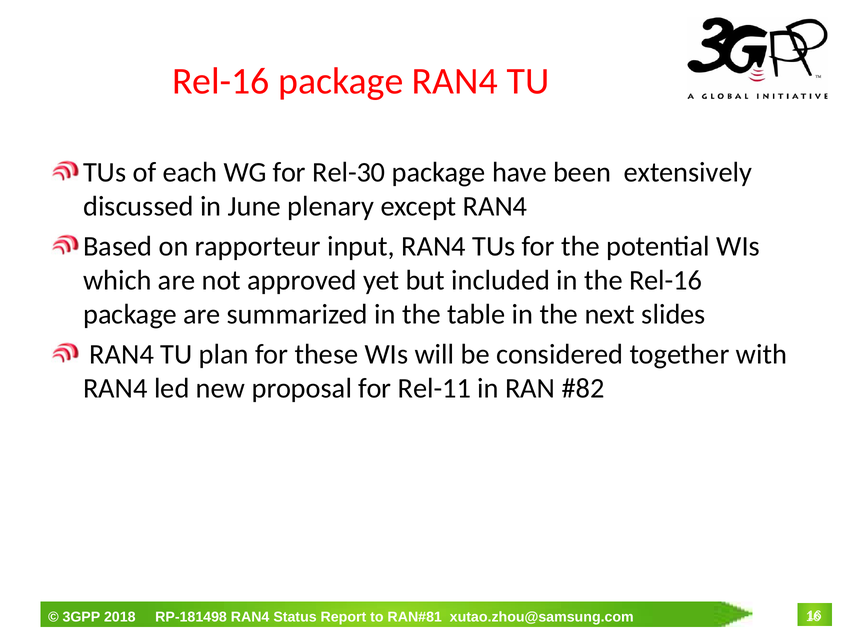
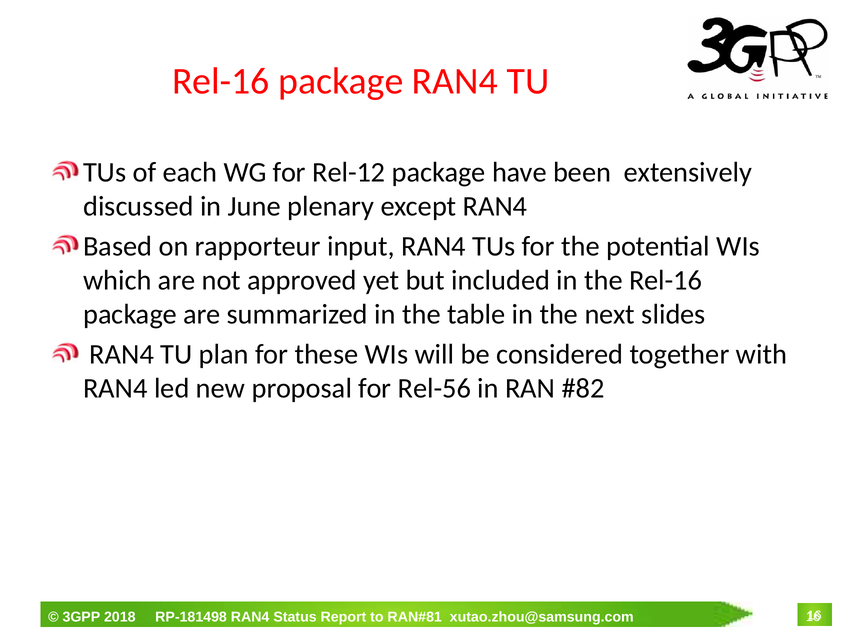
Rel-30: Rel-30 -> Rel-12
Rel-11: Rel-11 -> Rel-56
